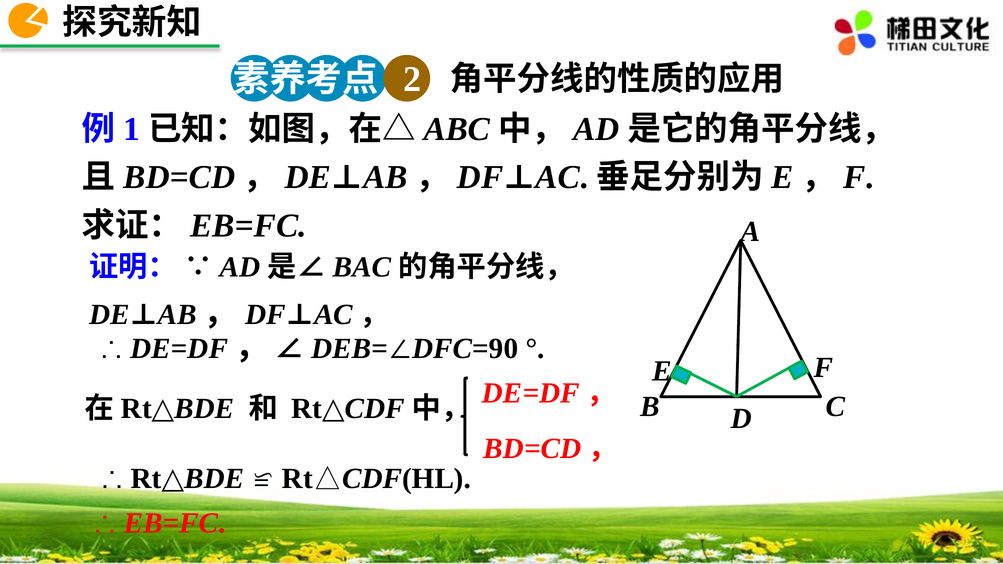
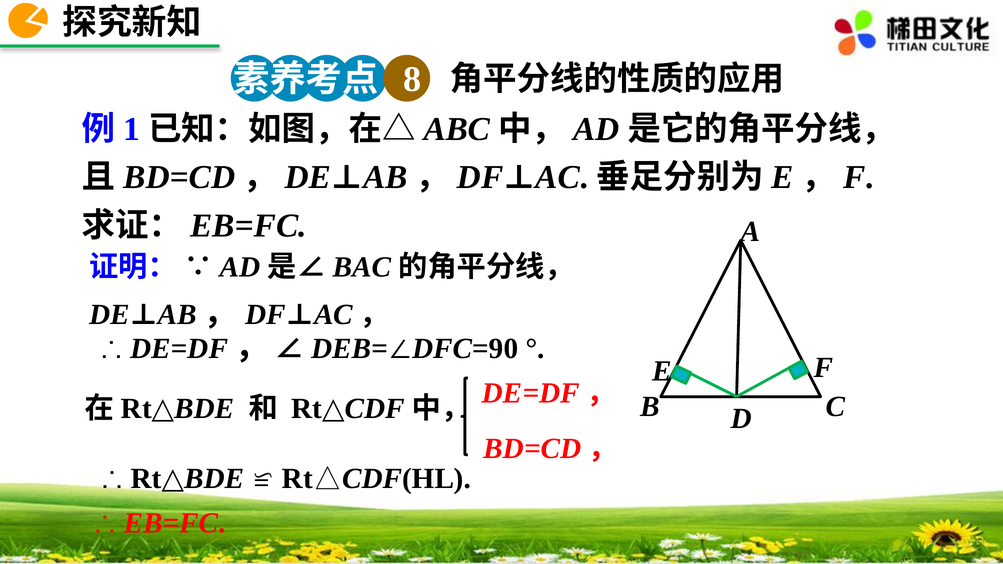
2: 2 -> 8
